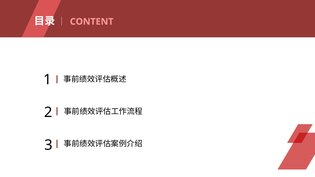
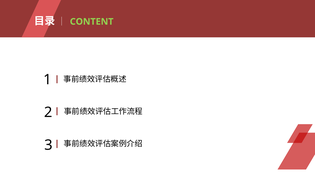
CONTENT colour: pink -> light green
